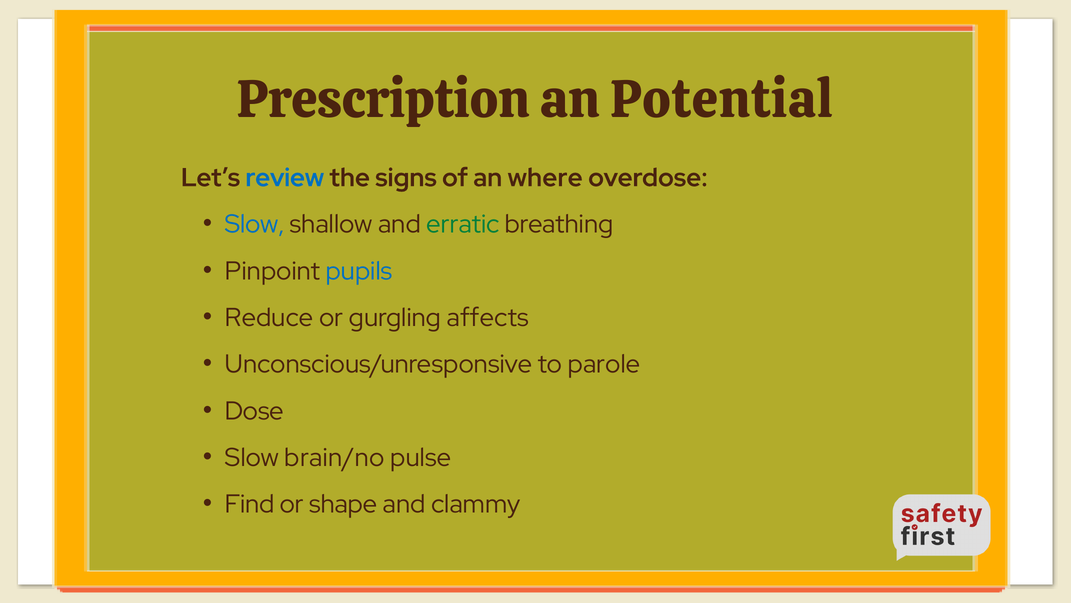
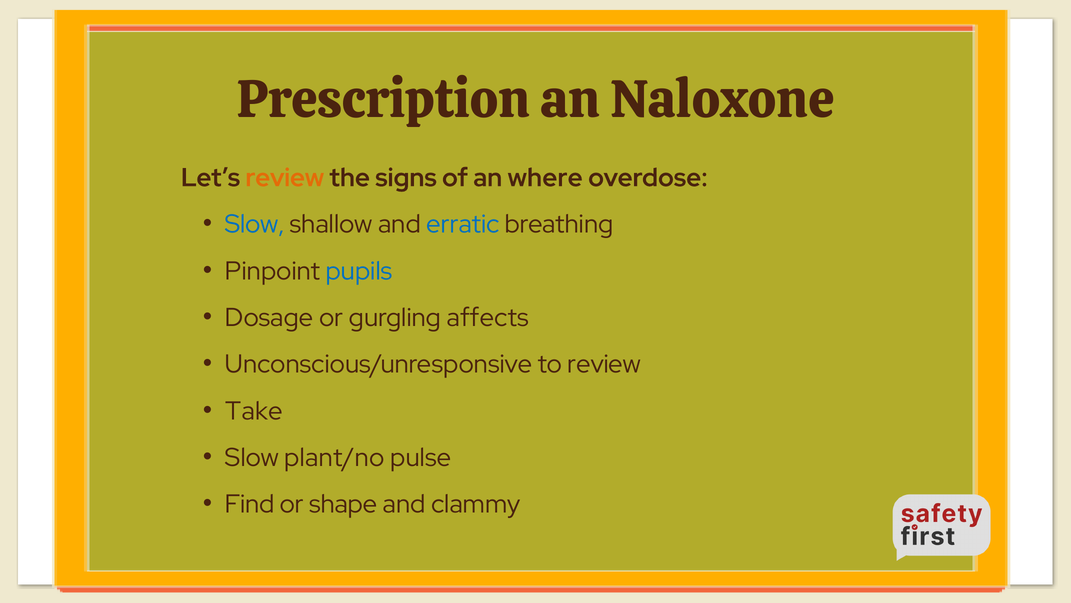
Potential: Potential -> Naloxone
review at (285, 178) colour: blue -> orange
erratic colour: green -> blue
Reduce: Reduce -> Dosage
to parole: parole -> review
Dose: Dose -> Take
brain/no: brain/no -> plant/no
